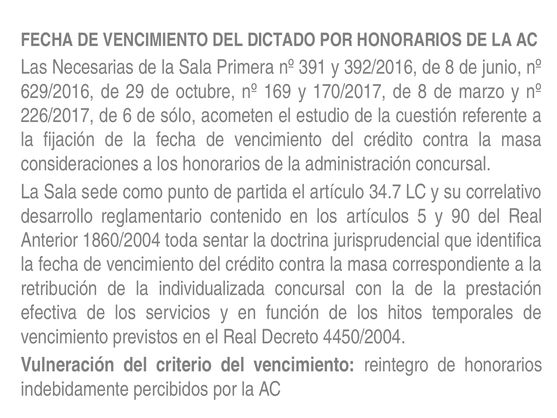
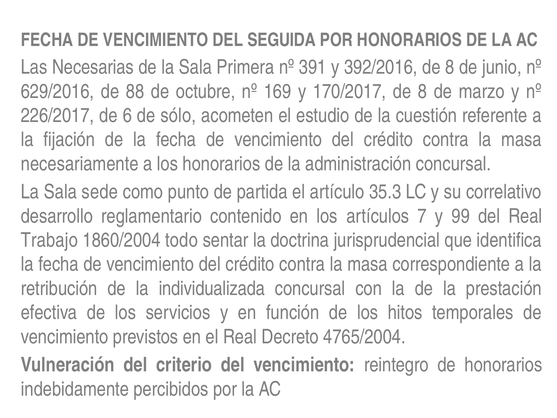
DICTADO: DICTADO -> SEGUIDA
29: 29 -> 88
consideraciones: consideraciones -> necesariamente
34.7: 34.7 -> 35.3
5: 5 -> 7
90: 90 -> 99
Anterior: Anterior -> Trabajo
toda: toda -> todo
4450/2004: 4450/2004 -> 4765/2004
